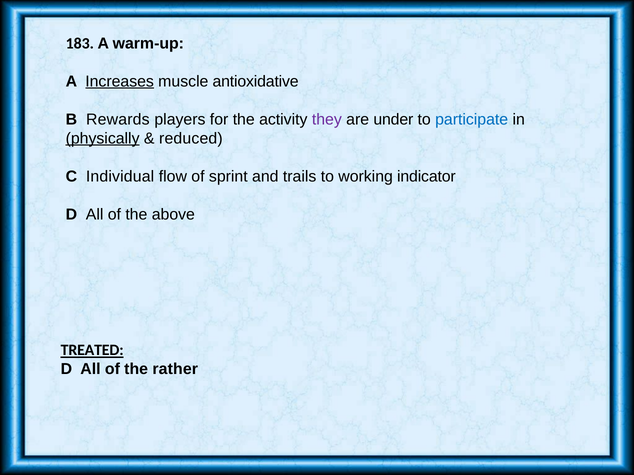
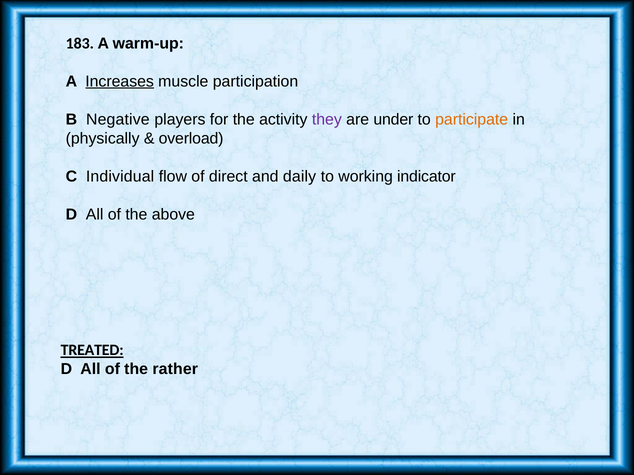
antioxidative: antioxidative -> participation
Rewards: Rewards -> Negative
participate colour: blue -> orange
physically underline: present -> none
reduced: reduced -> overload
sprint: sprint -> direct
trails: trails -> daily
